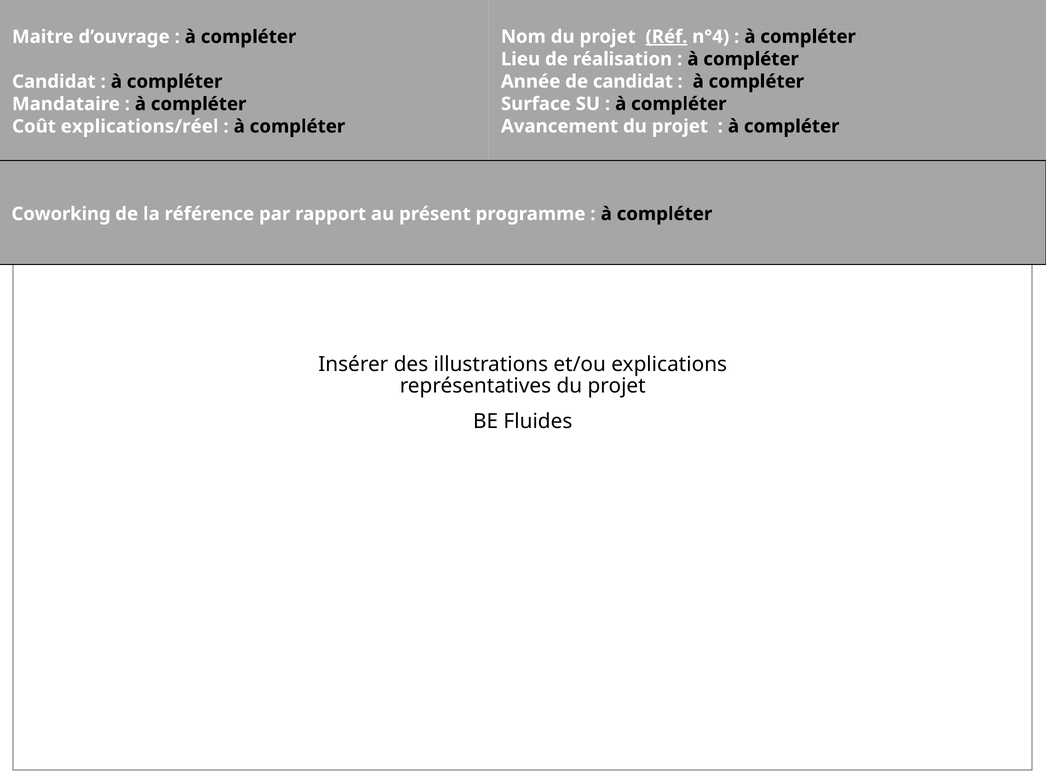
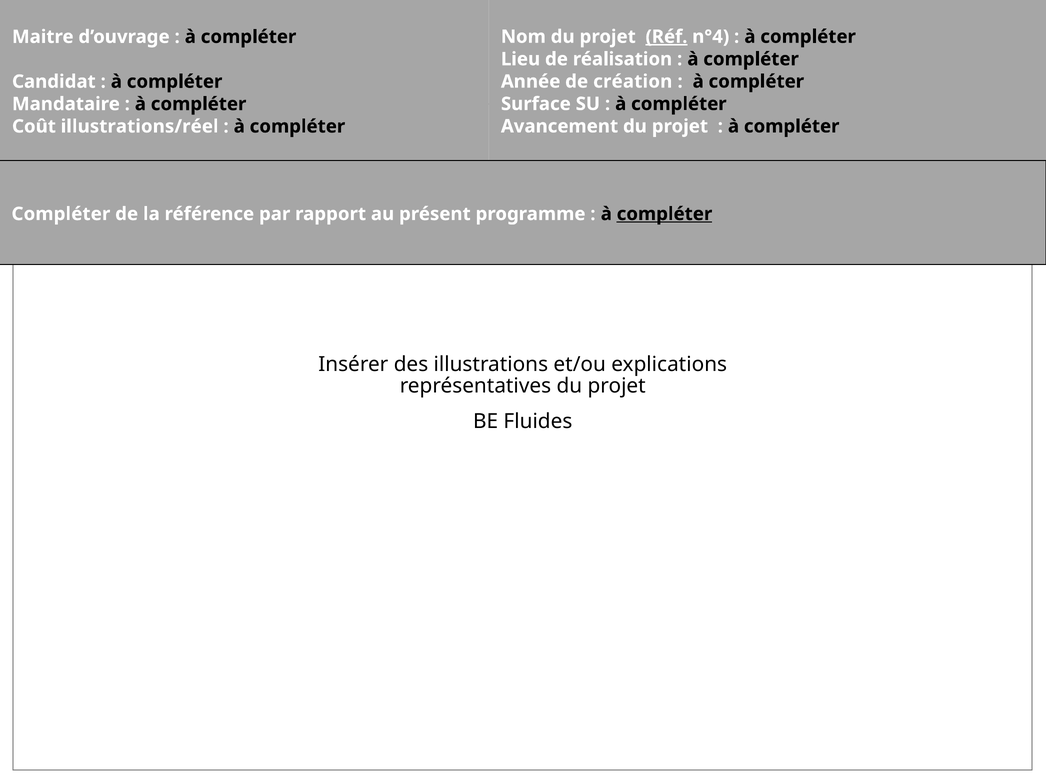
de candidat: candidat -> création
explications/réel: explications/réel -> illustrations/réel
Coworking at (61, 214): Coworking -> Compléter
compléter at (664, 214) underline: none -> present
